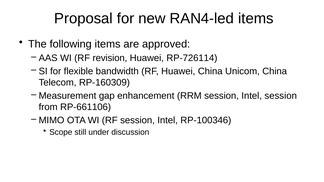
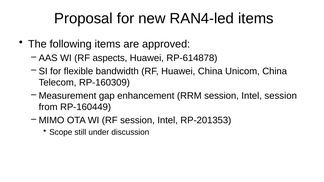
revision: revision -> aspects
RP-726114: RP-726114 -> RP-614878
RP-661106: RP-661106 -> RP-160449
RP-100346: RP-100346 -> RP-201353
